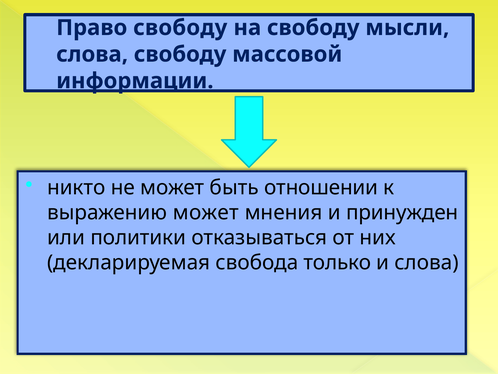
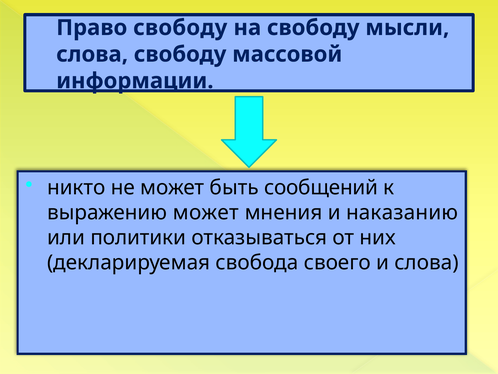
отношении: отношении -> сообщений
принужден: принужден -> наказанию
только: только -> своего
